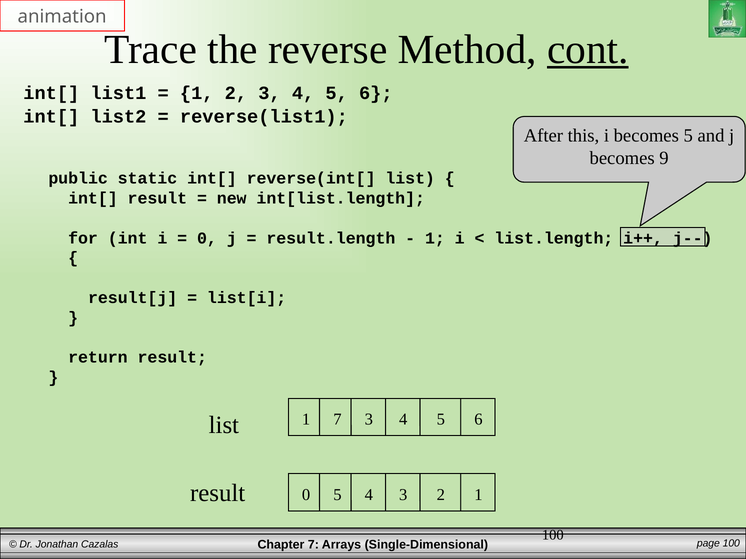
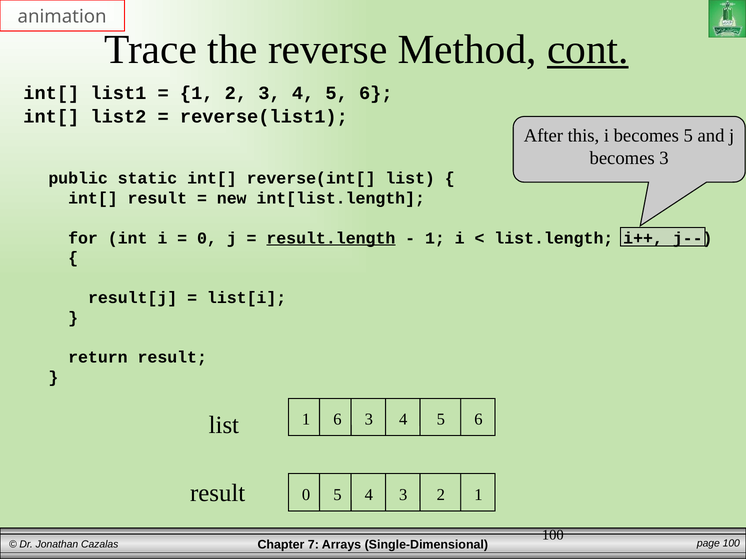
becomes 9: 9 -> 3
result.length underline: none -> present
1 7: 7 -> 6
